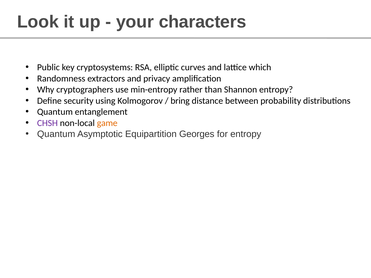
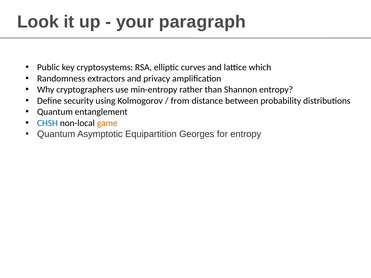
characters: characters -> paragraph
bring: bring -> from
CHSH colour: purple -> blue
